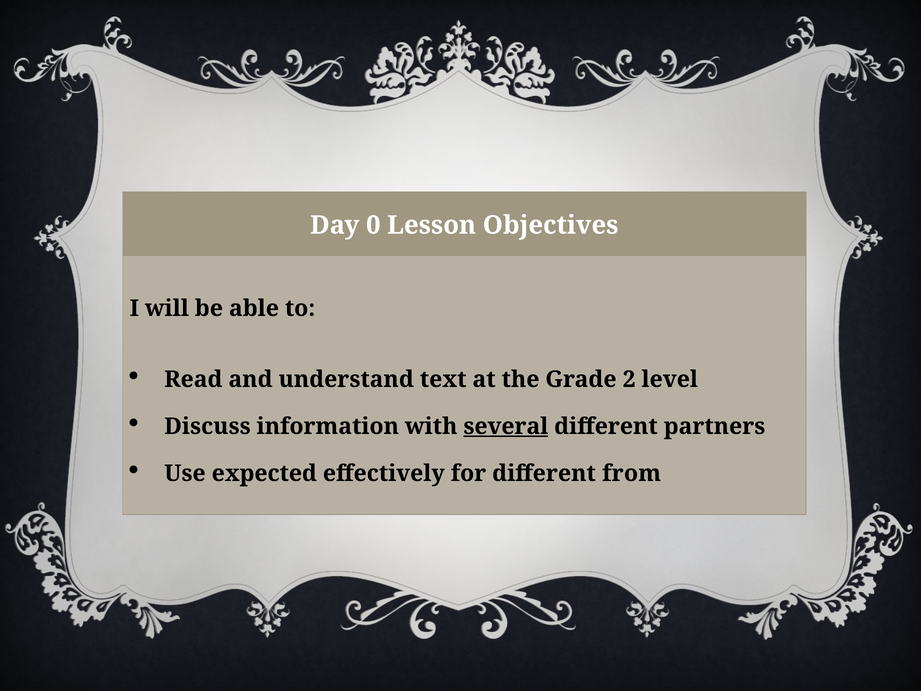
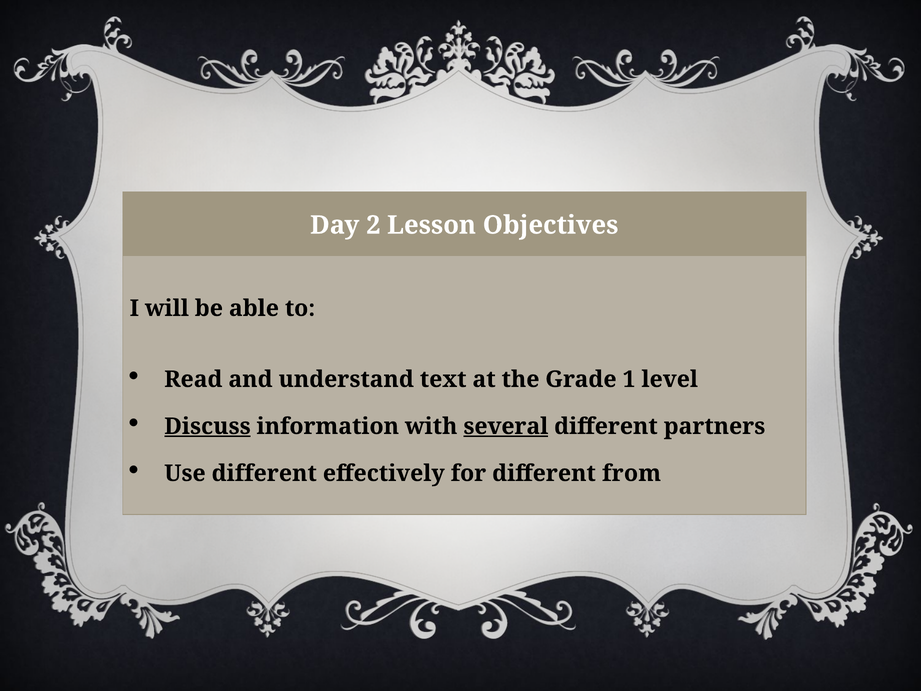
0: 0 -> 2
2: 2 -> 1
Discuss underline: none -> present
Use expected: expected -> different
